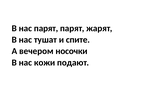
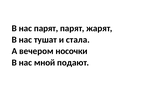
спите: спите -> стала
кожи: кожи -> мной
